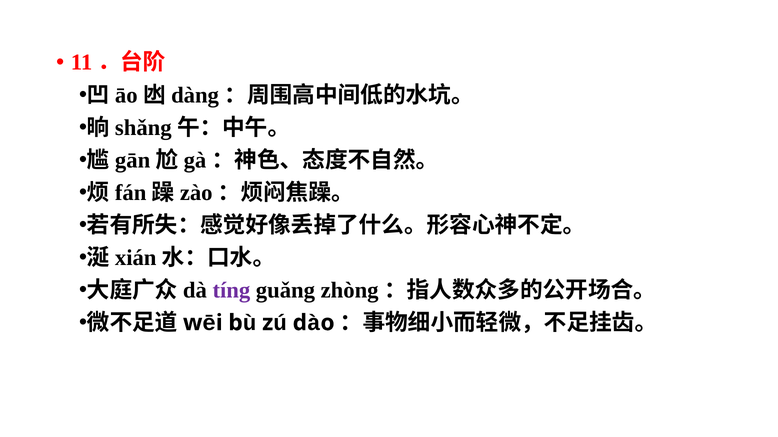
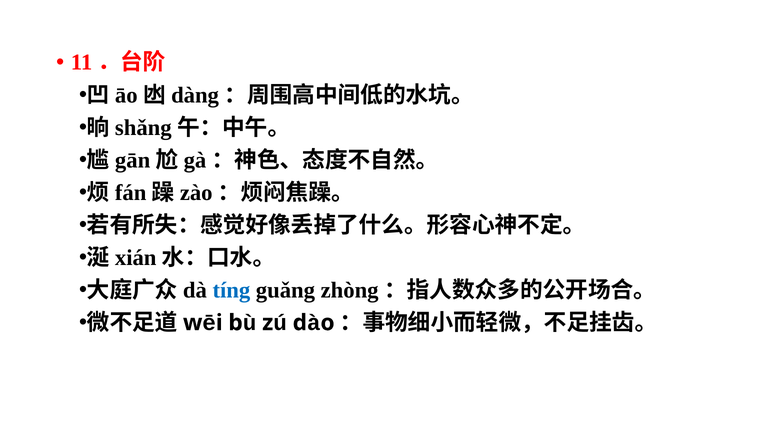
tíng colour: purple -> blue
